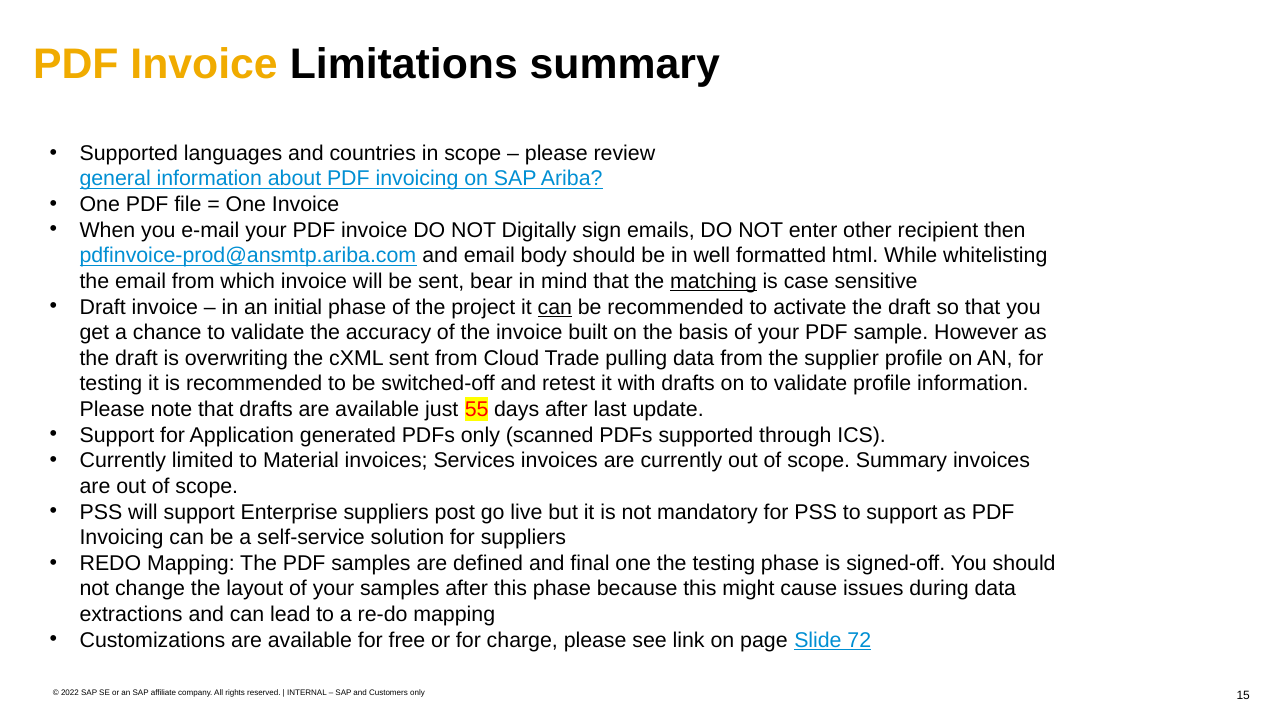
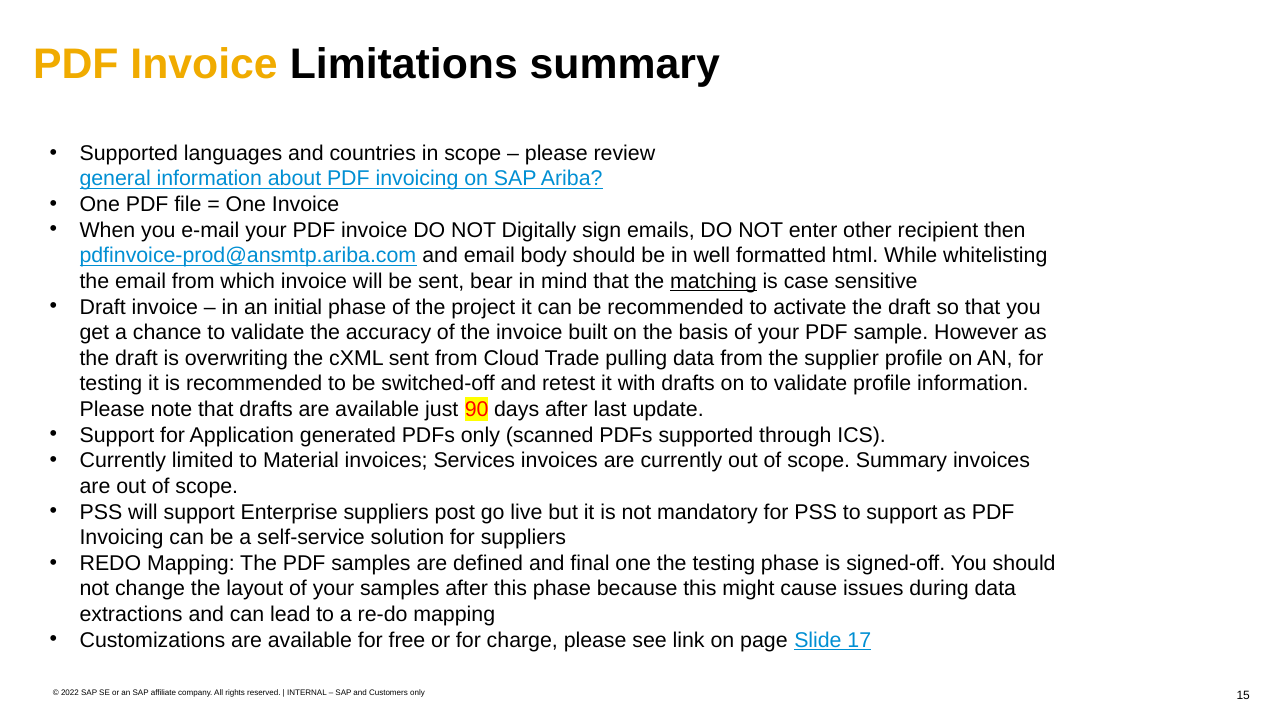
can at (555, 307) underline: present -> none
55: 55 -> 90
72: 72 -> 17
